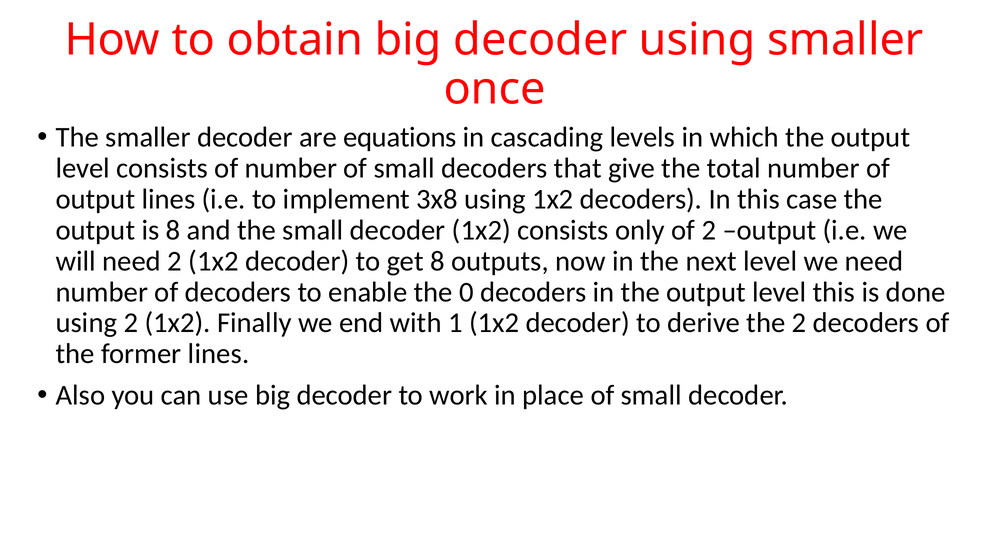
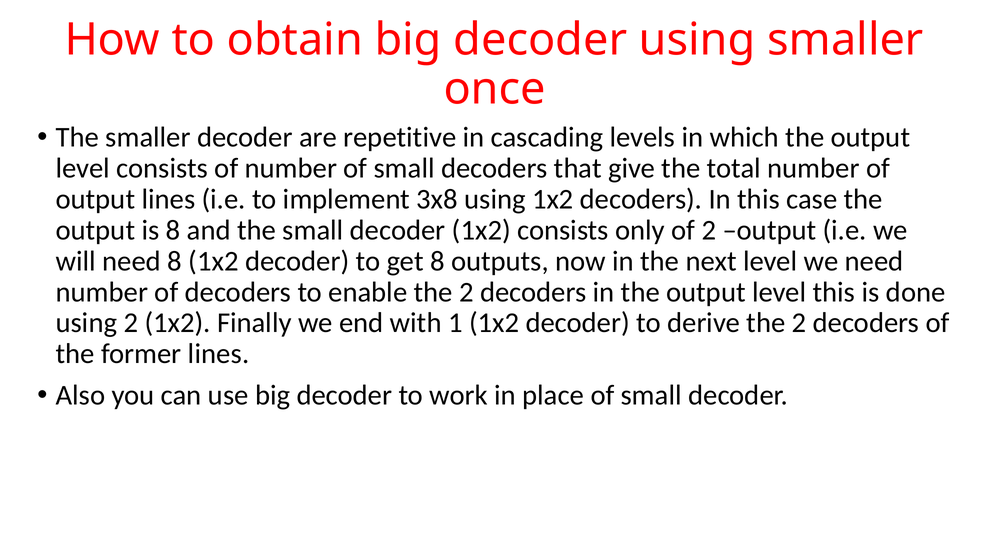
equations: equations -> repetitive
need 2: 2 -> 8
enable the 0: 0 -> 2
